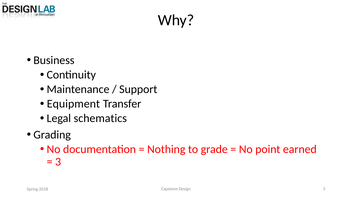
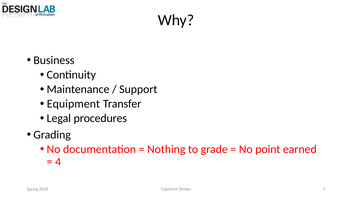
schematics: schematics -> procedures
3 at (58, 162): 3 -> 4
